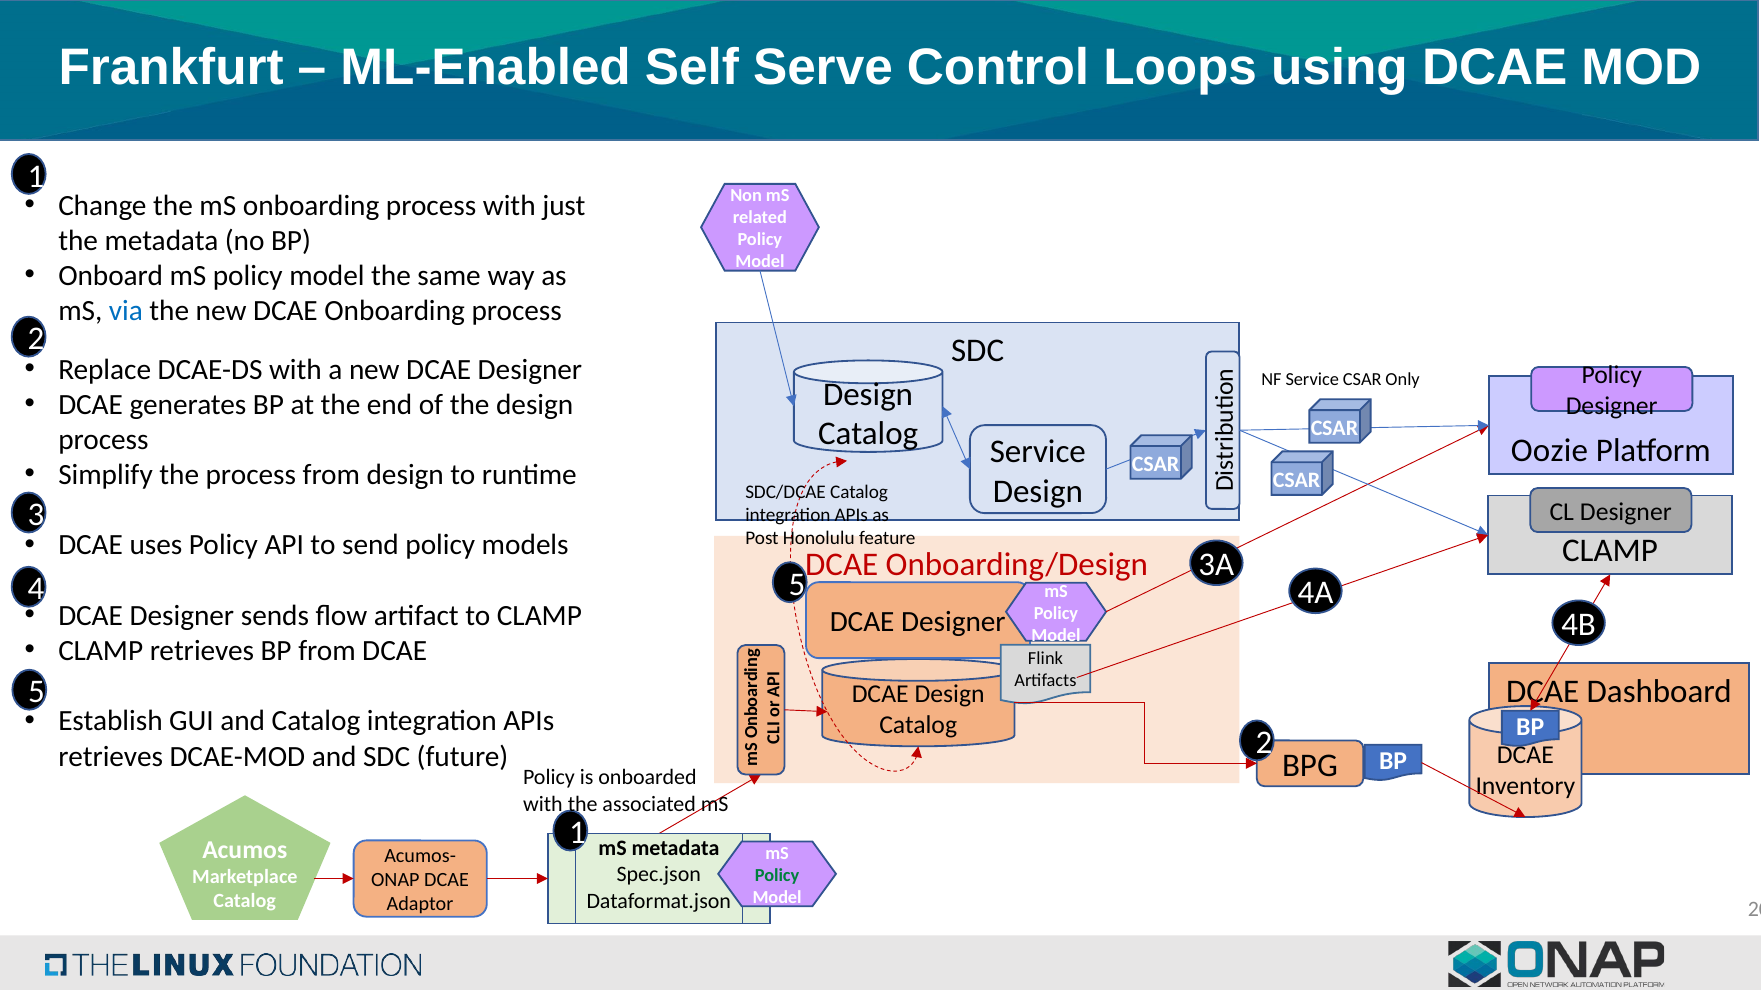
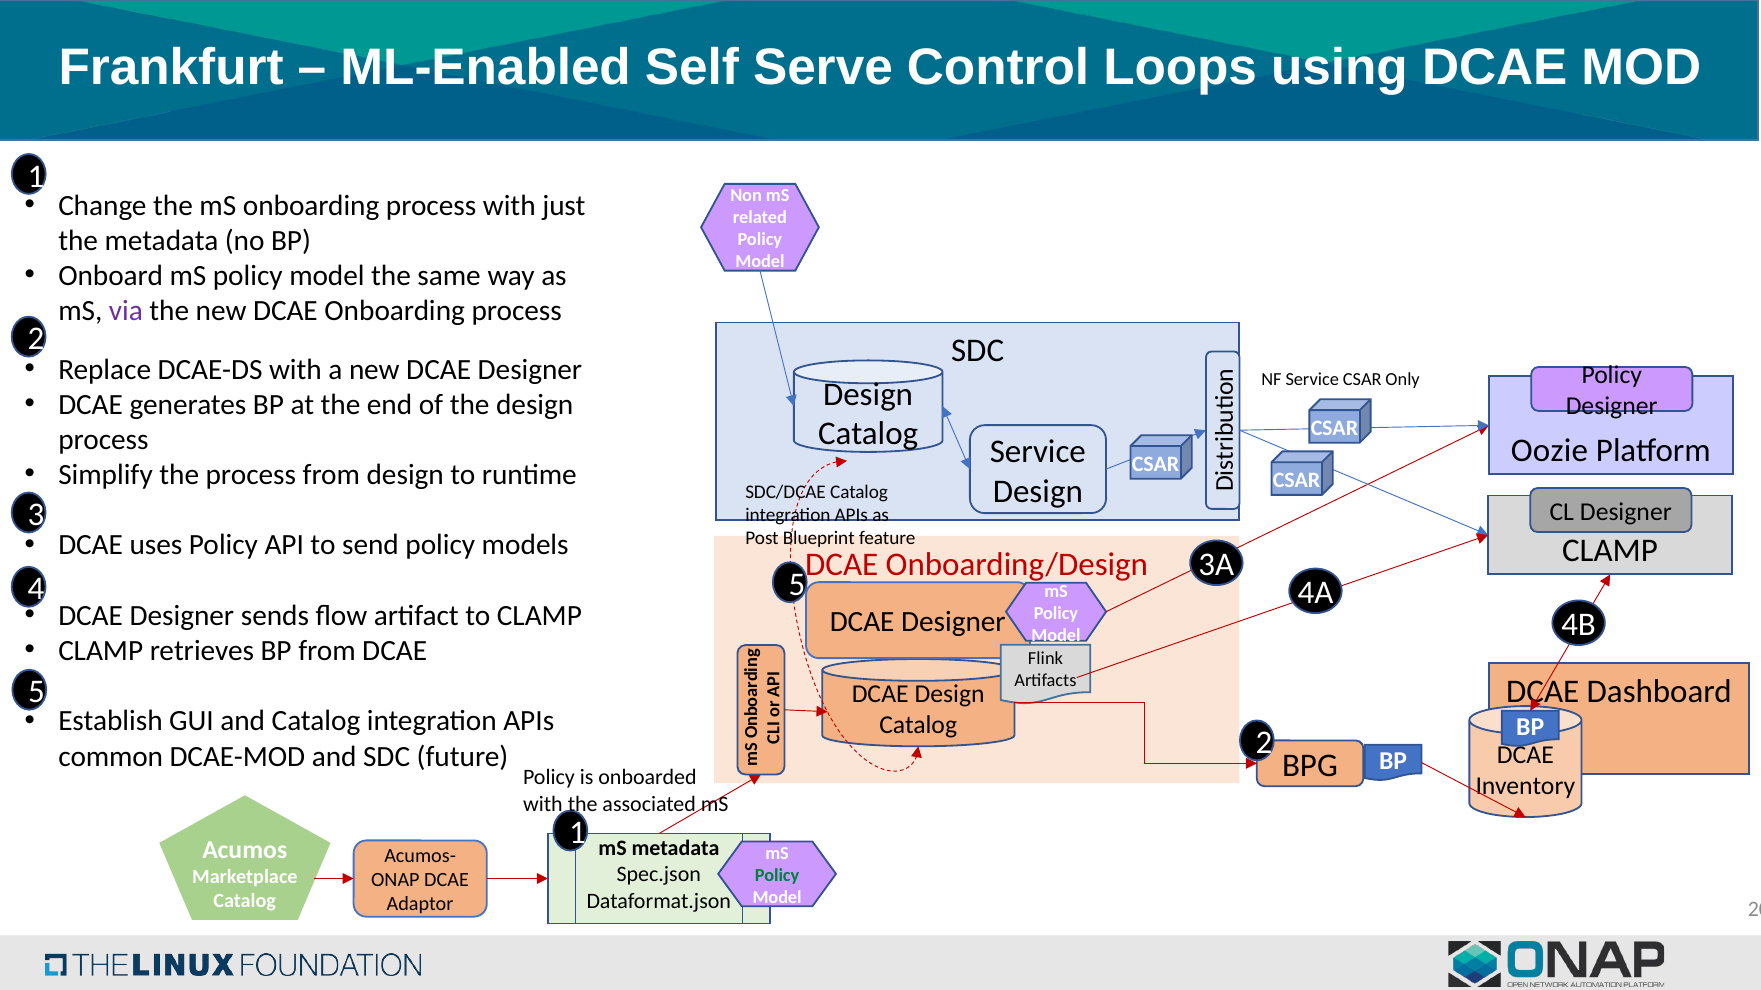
via colour: blue -> purple
Honolulu: Honolulu -> Blueprint
retrieves at (111, 757): retrieves -> common
